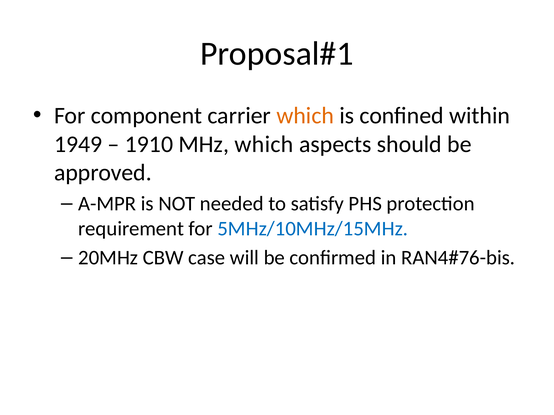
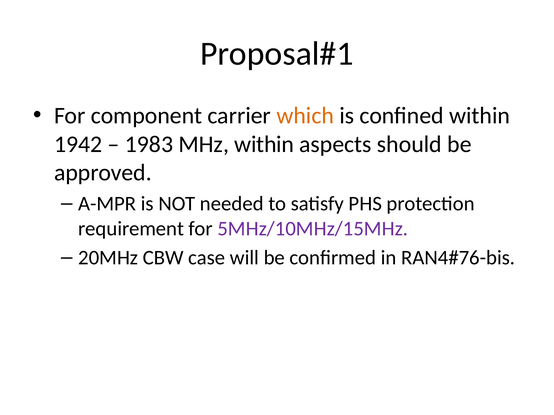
1949: 1949 -> 1942
1910: 1910 -> 1983
MHz which: which -> within
5MHz/10MHz/15MHz colour: blue -> purple
